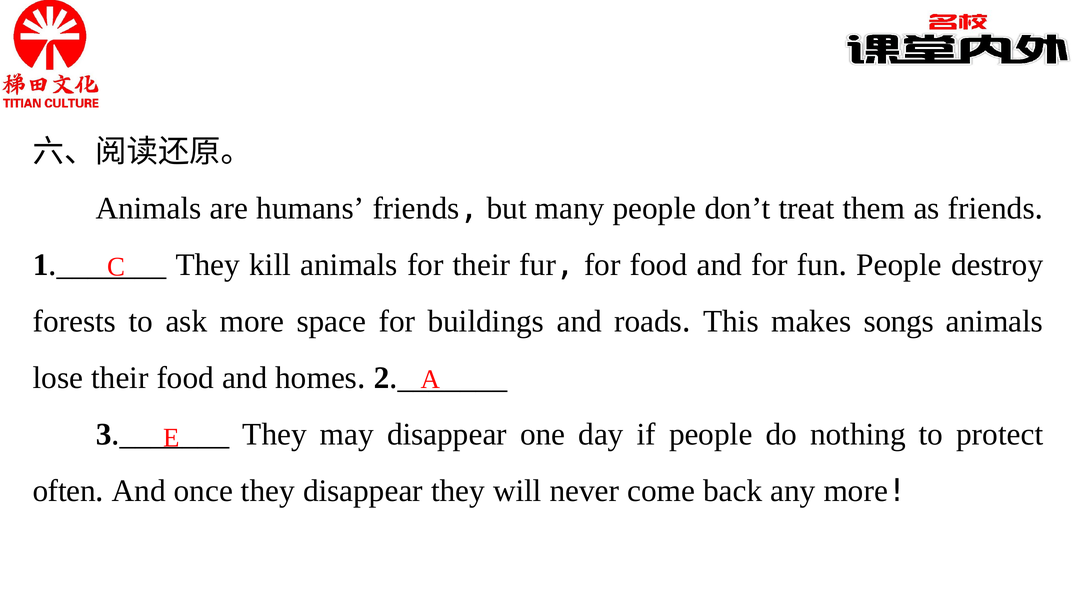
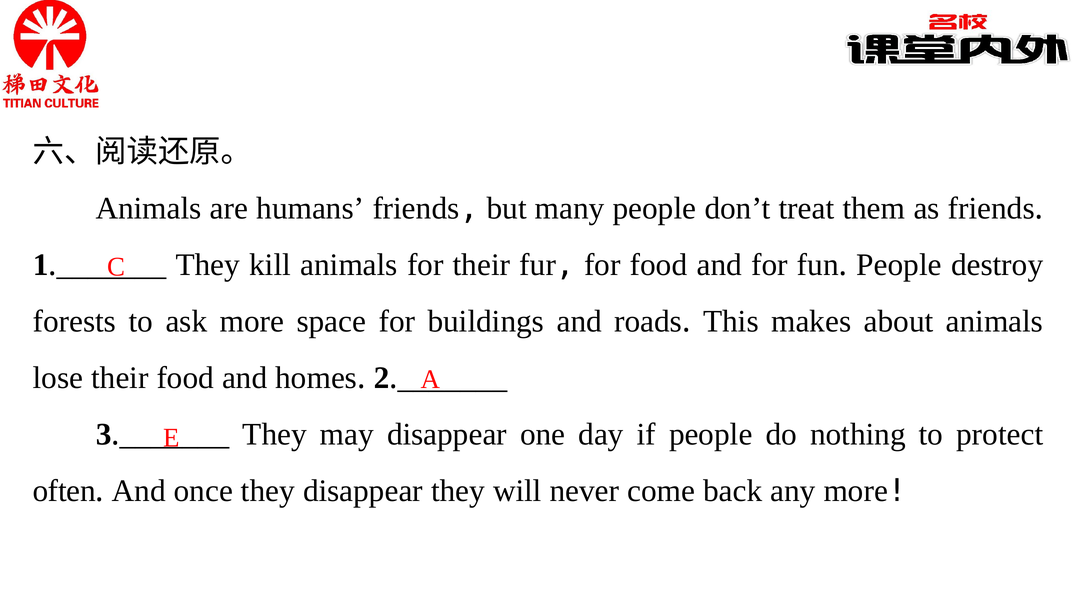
songs: songs -> about
